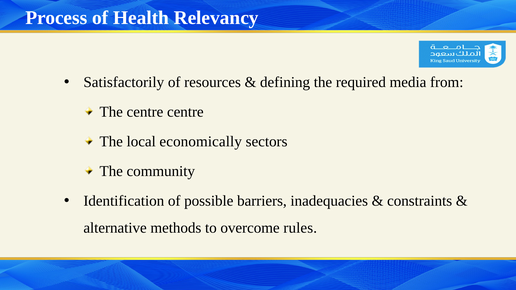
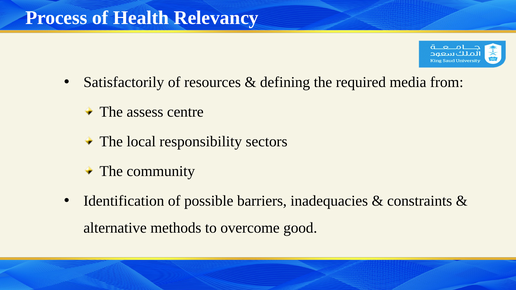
The centre: centre -> assess
economically: economically -> responsibility
rules: rules -> good
